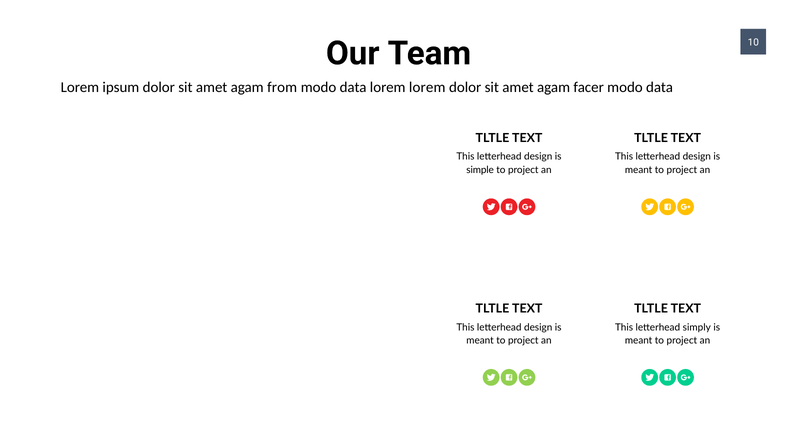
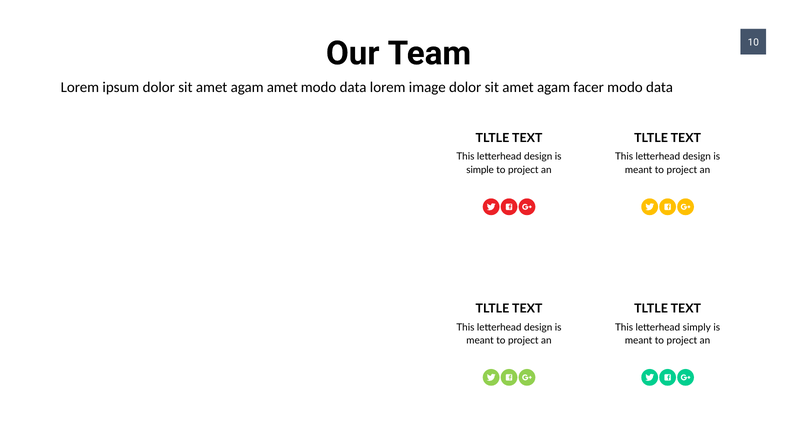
agam from: from -> amet
lorem lorem: lorem -> image
